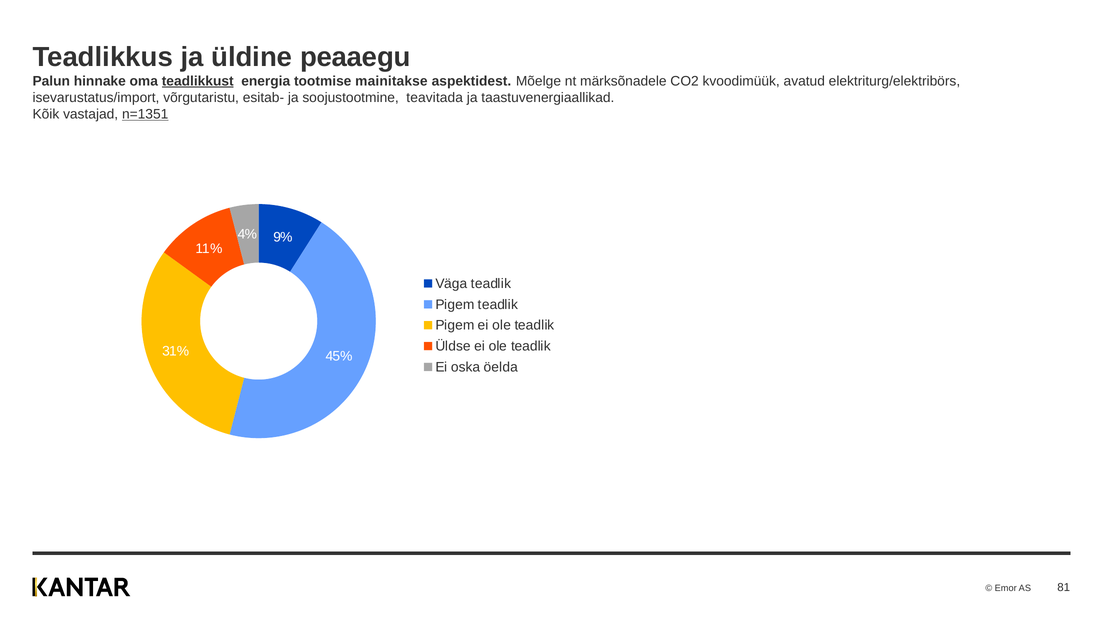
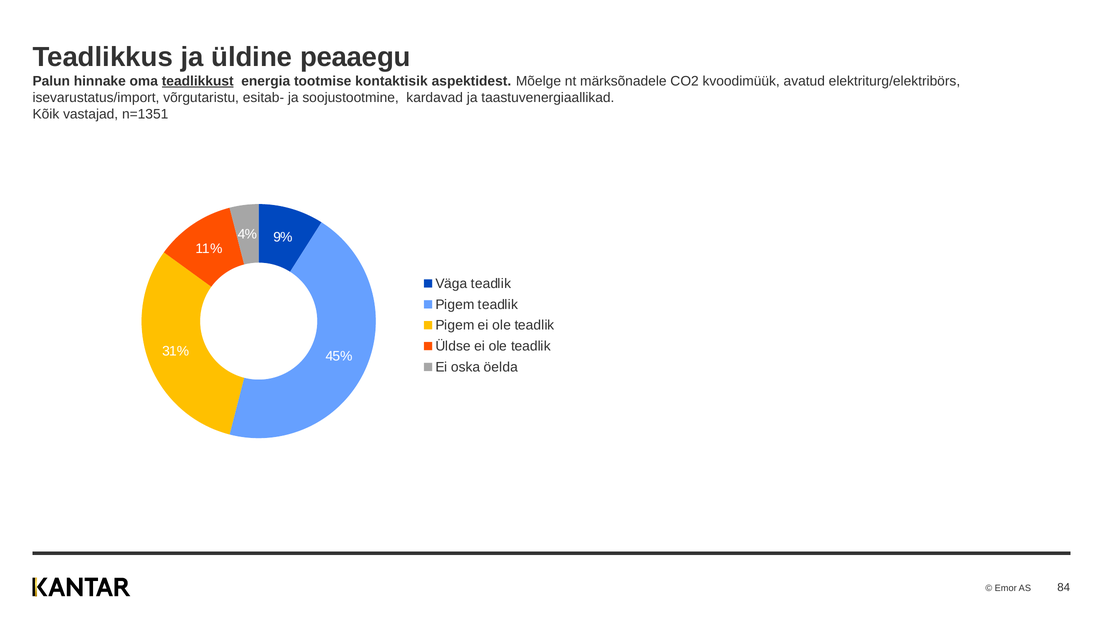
mainitakse: mainitakse -> kontaktisik
teavitada: teavitada -> kardavad
n=1351 underline: present -> none
81: 81 -> 84
